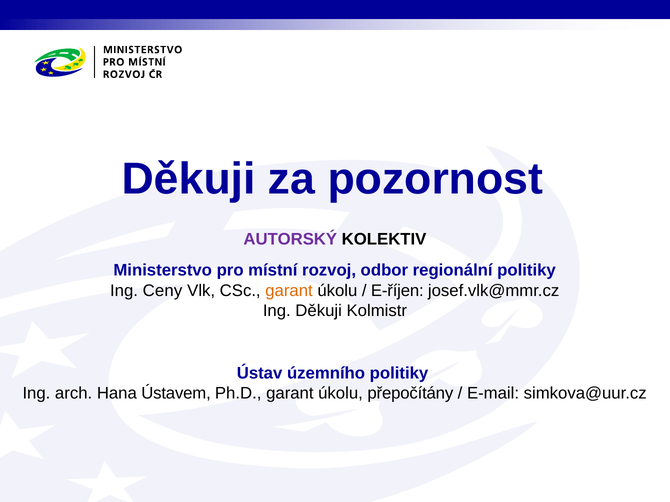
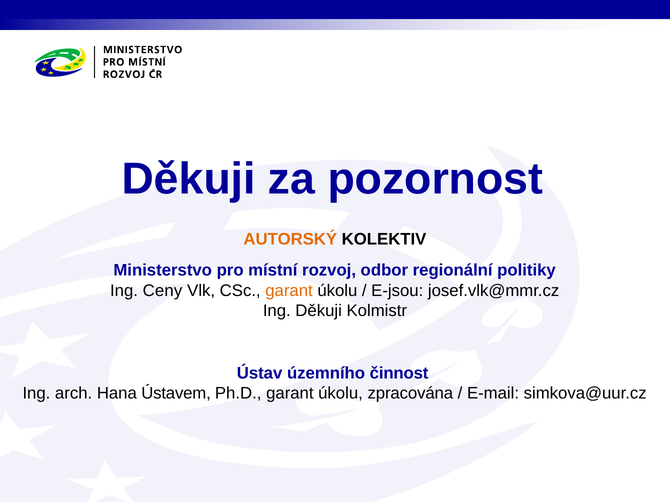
AUTORSKÝ colour: purple -> orange
E-říjen: E-říjen -> E-jsou
územního politiky: politiky -> činnost
přepočítány: přepočítány -> zpracována
